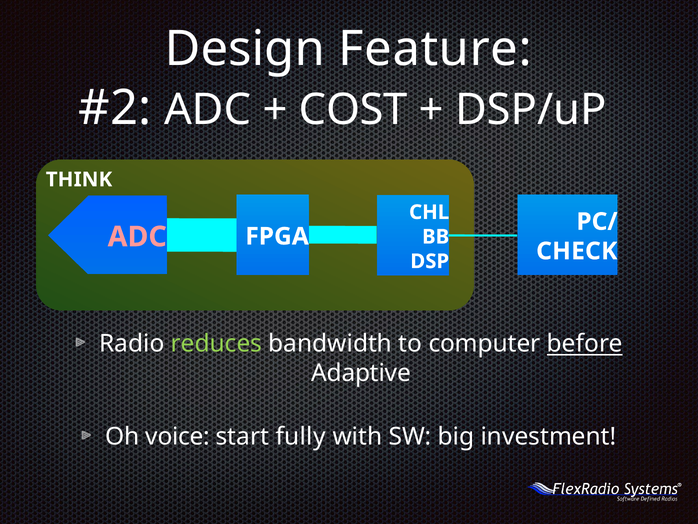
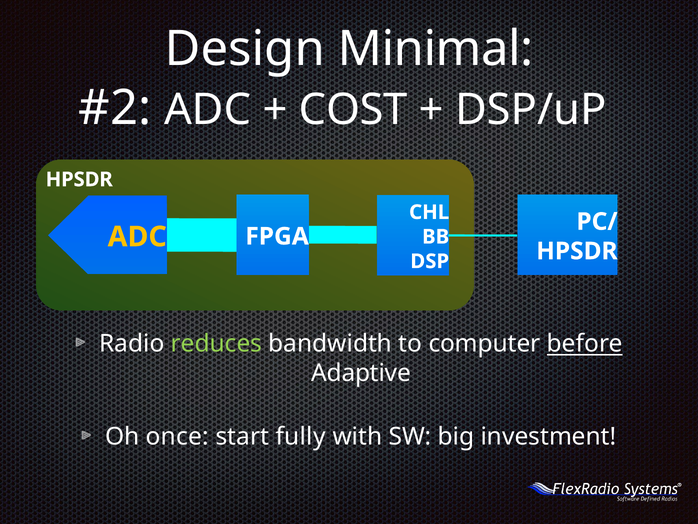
Feature: Feature -> Minimal
THINK at (79, 179): THINK -> HPSDR
ADC at (137, 237) colour: pink -> yellow
CHECK at (577, 251): CHECK -> HPSDR
voice: voice -> once
